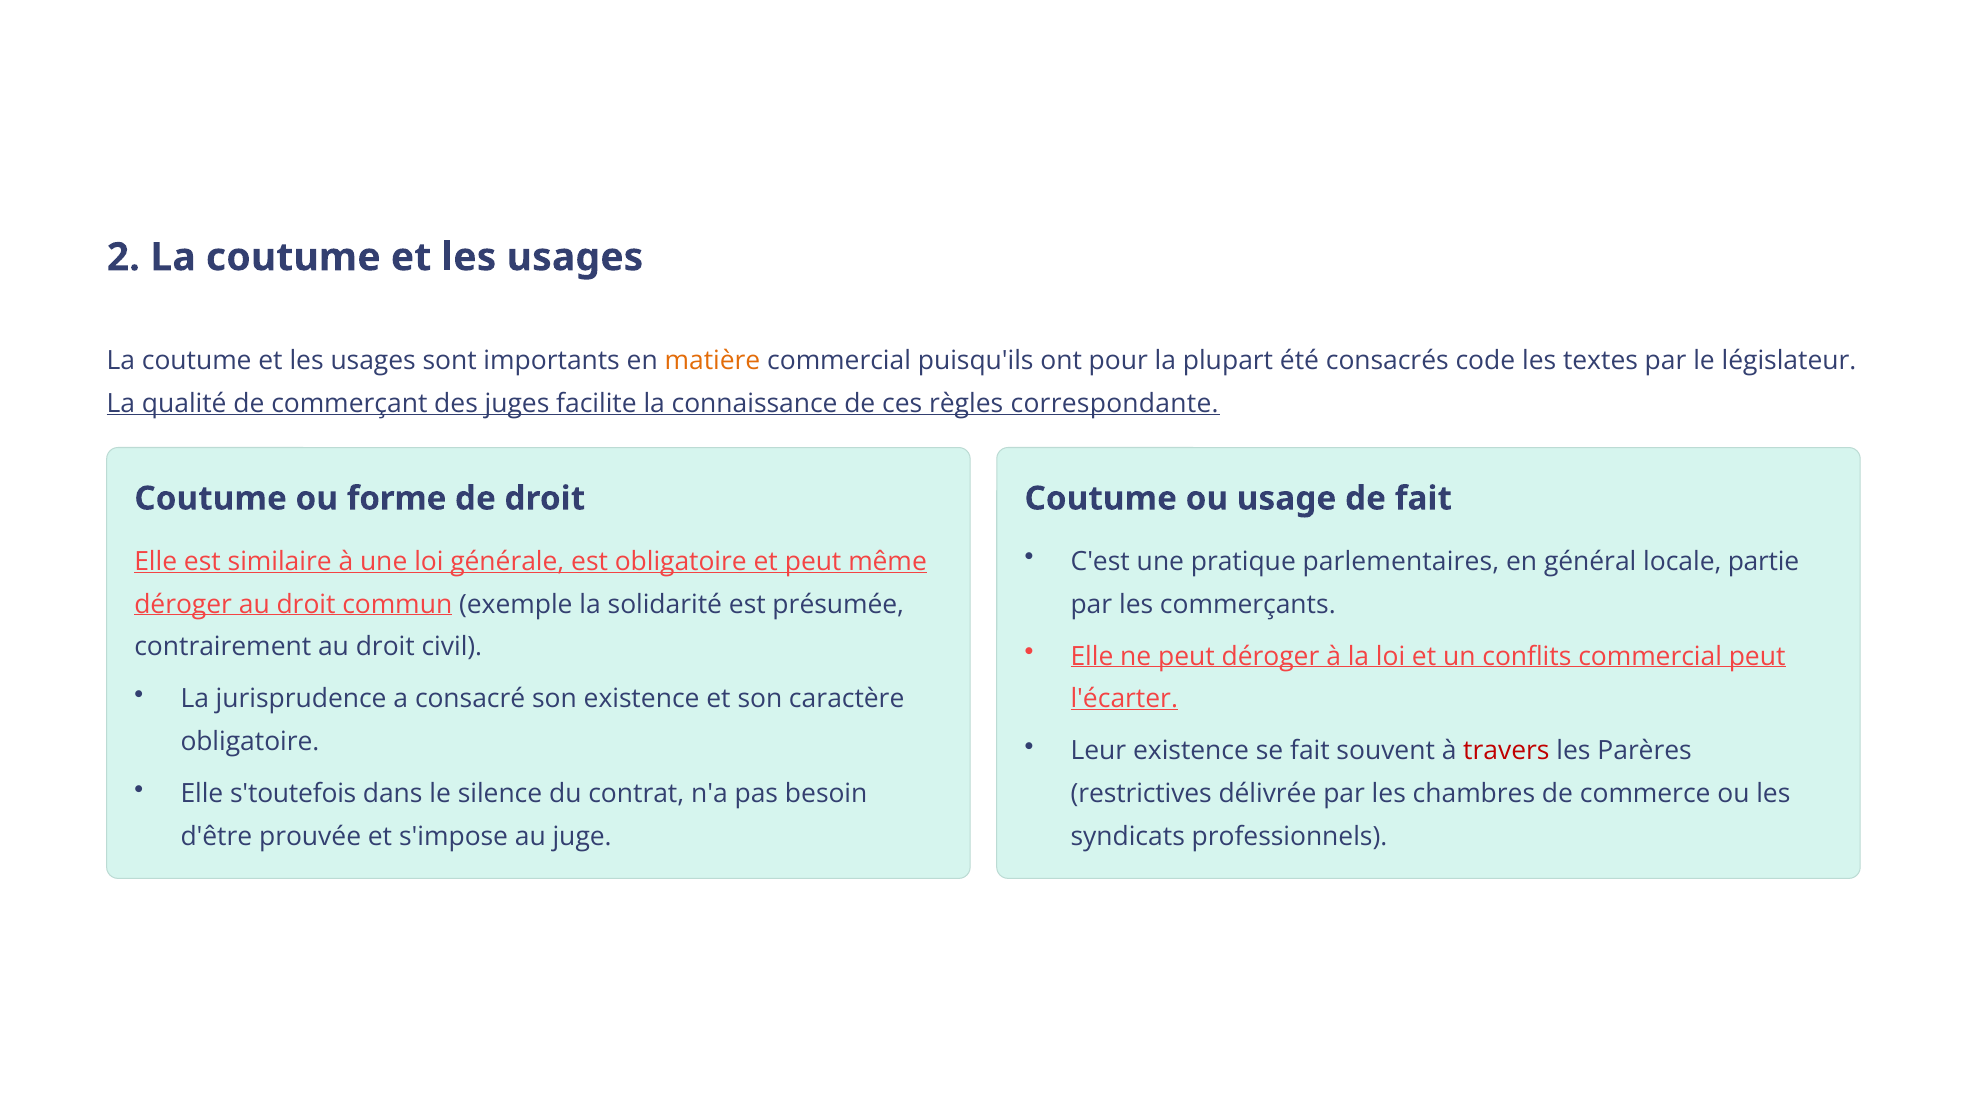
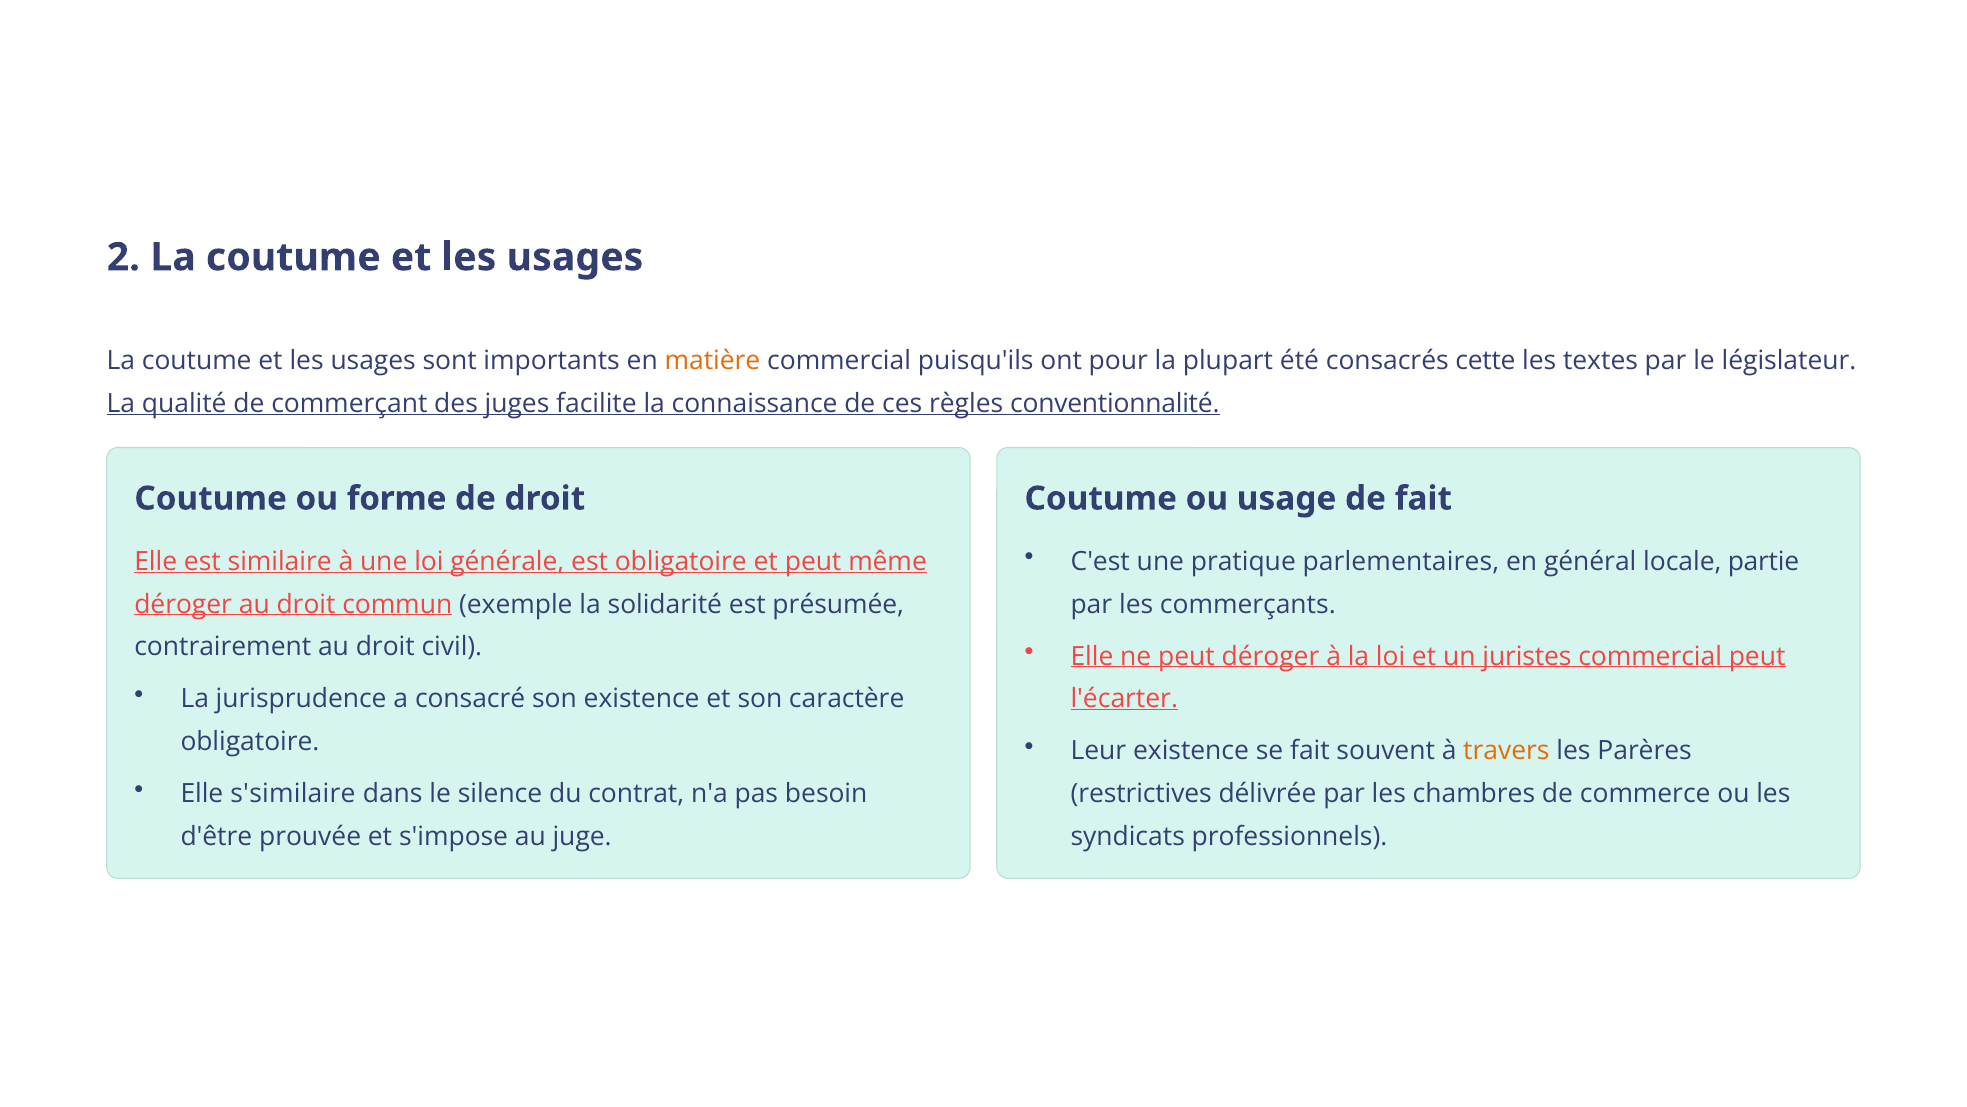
code: code -> cette
correspondante: correspondante -> conventionnalité
conflits: conflits -> juristes
travers colour: red -> orange
s'toutefois: s'toutefois -> s'similaire
